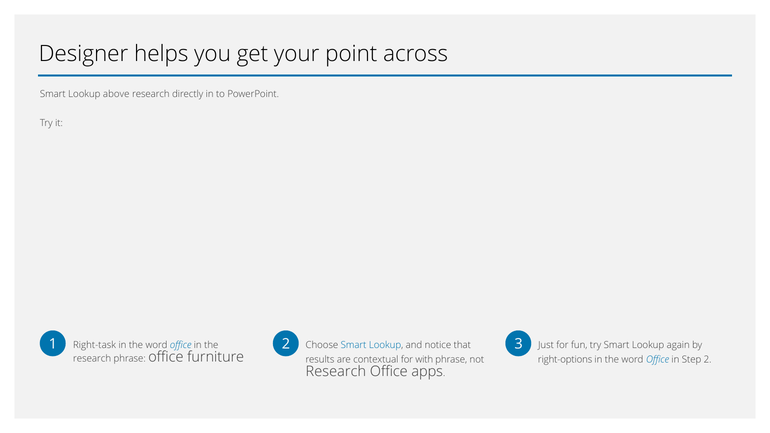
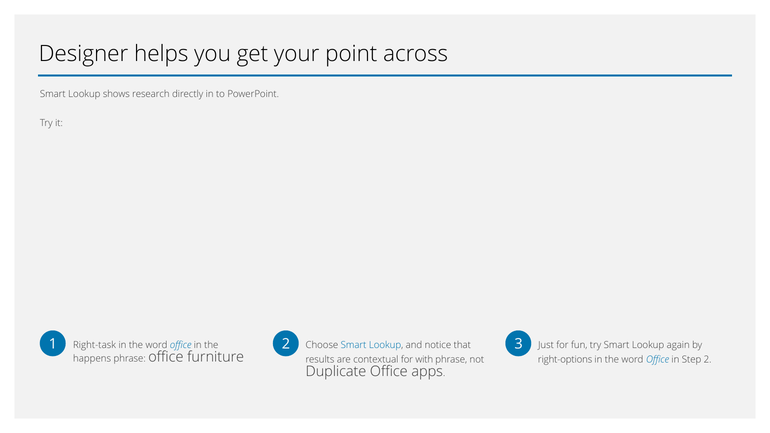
above: above -> shows
research at (92, 359): research -> happens
Research at (336, 372): Research -> Duplicate
